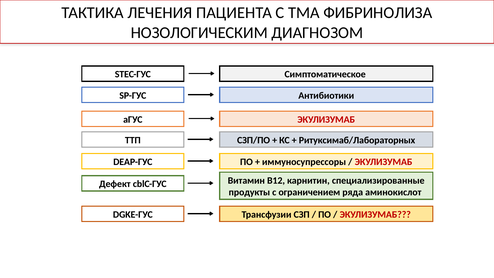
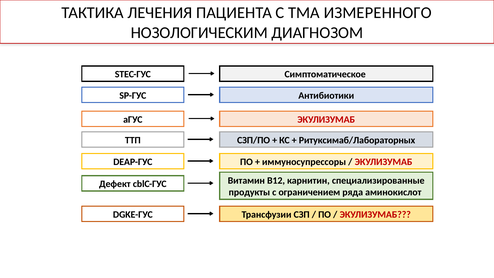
ФИБРИНОЛИЗА: ФИБРИНОЛИЗА -> ИЗМЕРЕННОГО
